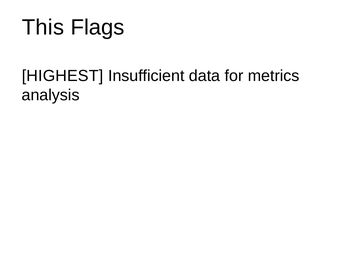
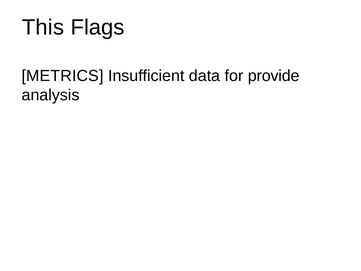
HIGHEST: HIGHEST -> METRICS
metrics: metrics -> provide
